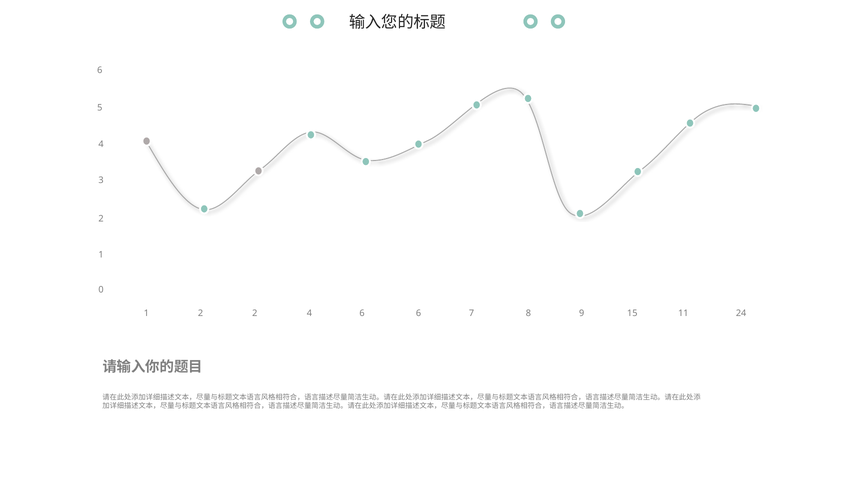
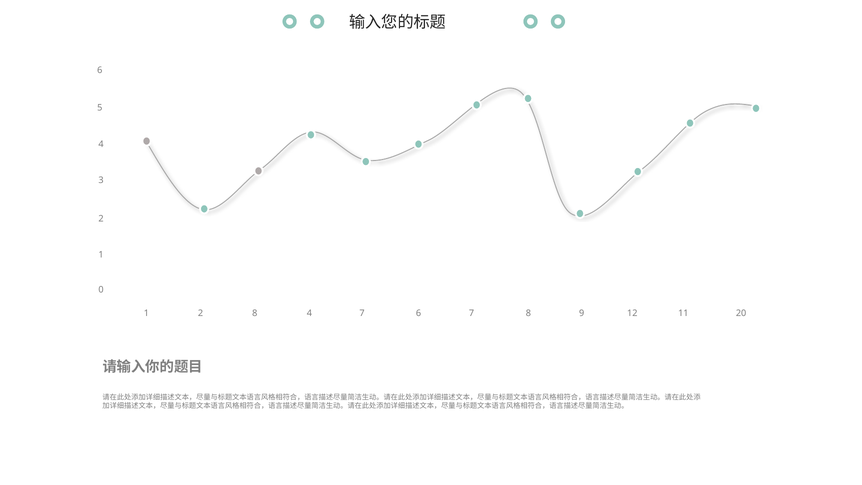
2 2: 2 -> 8
4 6: 6 -> 7
15: 15 -> 12
24: 24 -> 20
